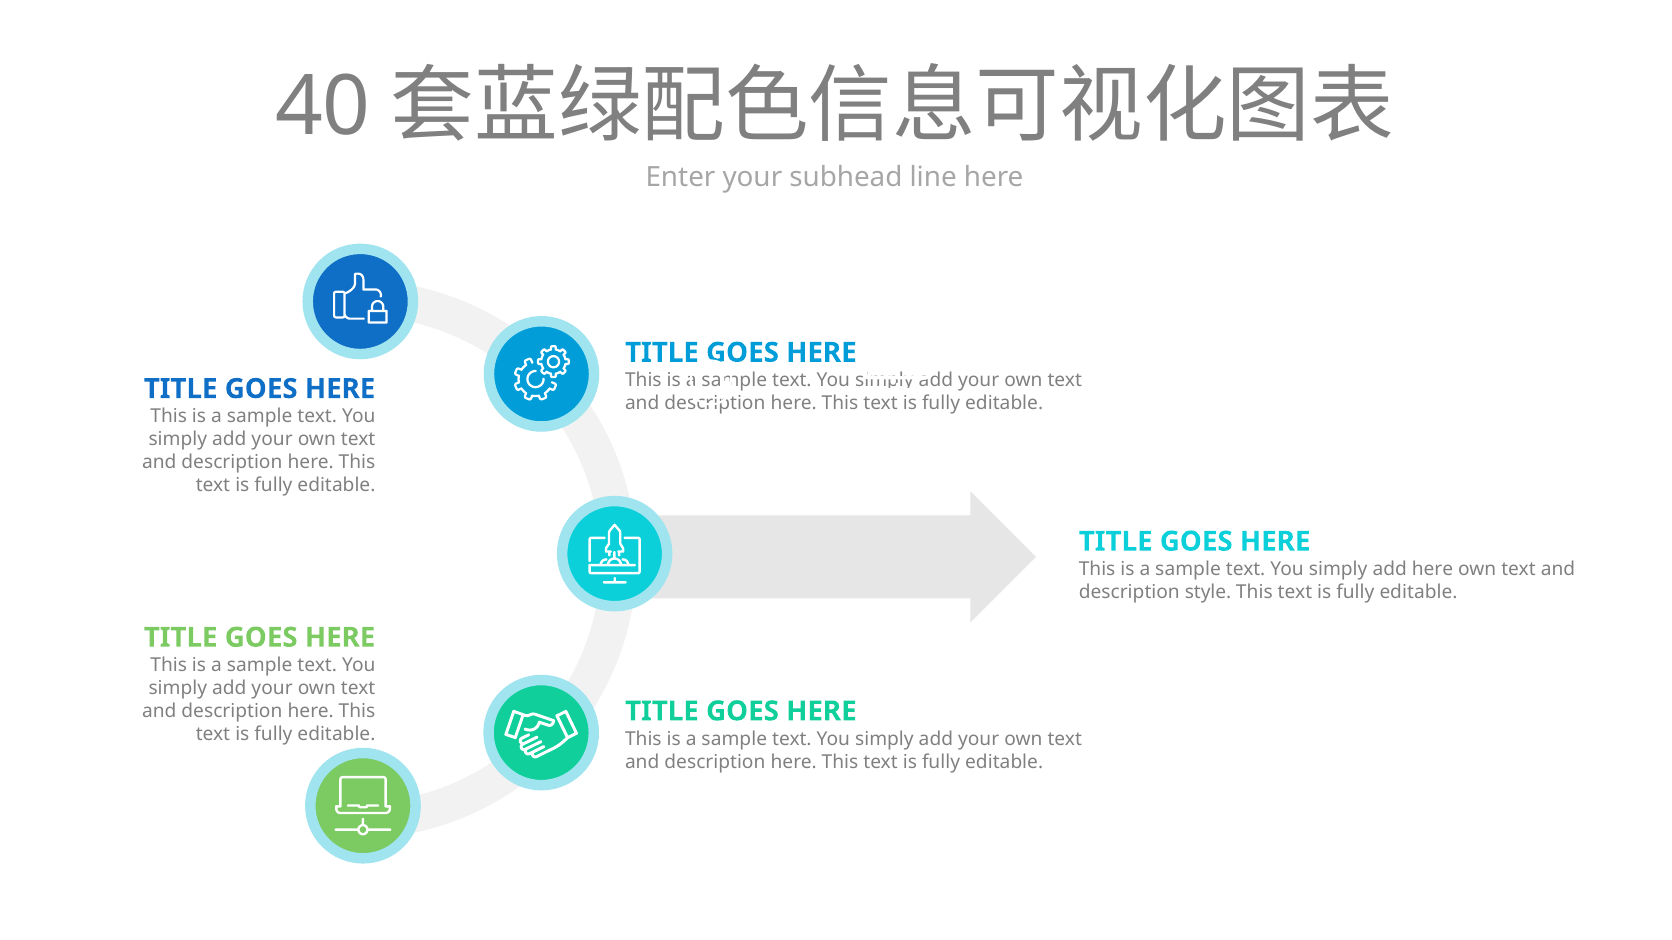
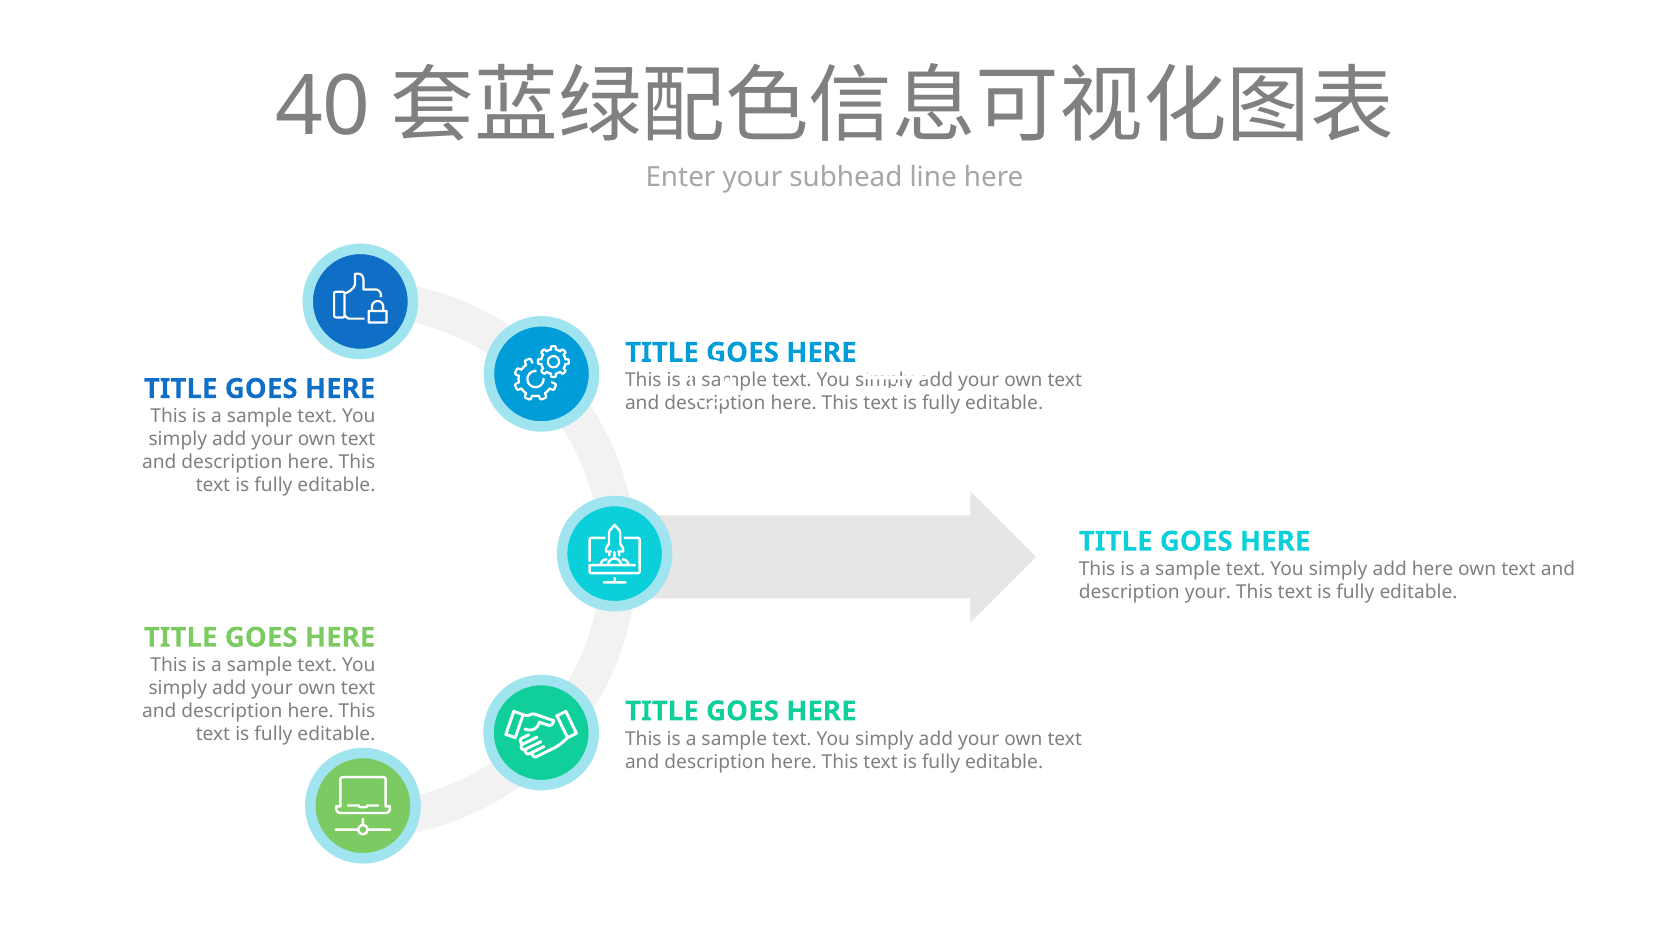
description style: style -> your
